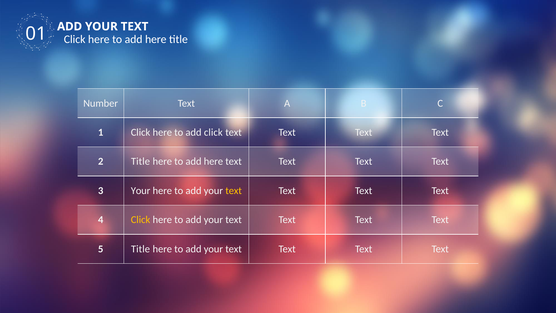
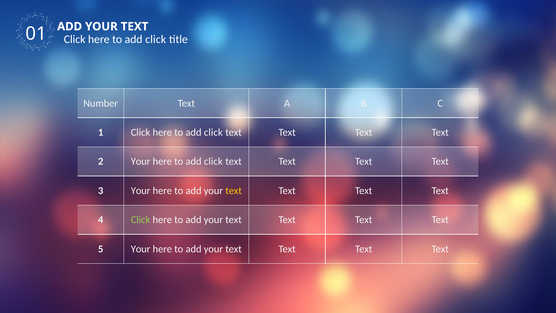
here at (156, 39): here -> click
2 Title: Title -> Your
here at (213, 161): here -> click
Click at (141, 220) colour: yellow -> light green
5 Title: Title -> Your
